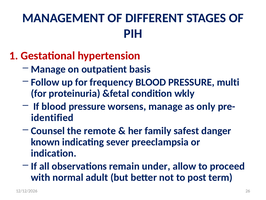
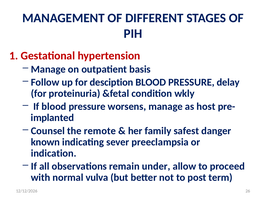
frequency: frequency -> desciption
multi: multi -> delay
only: only -> host
identified: identified -> implanted
adult: adult -> vulva
